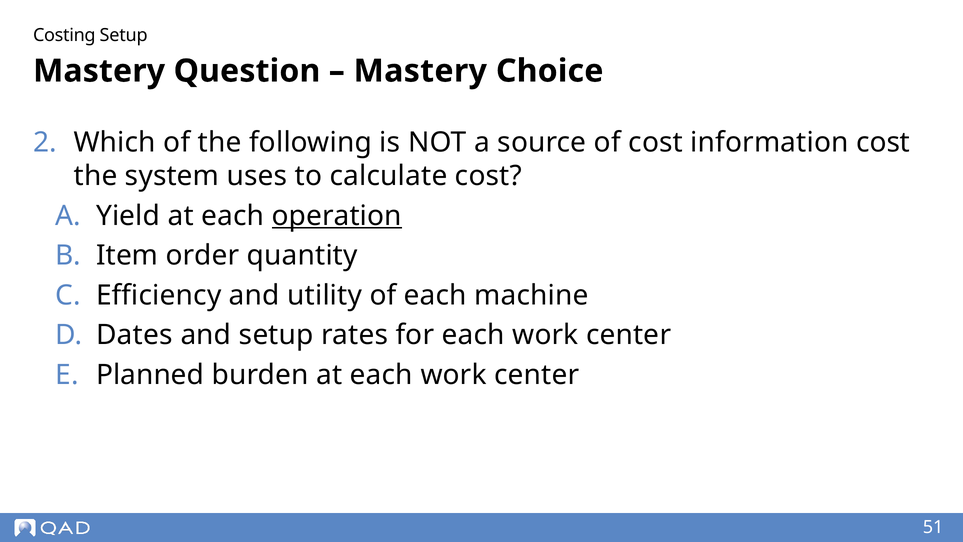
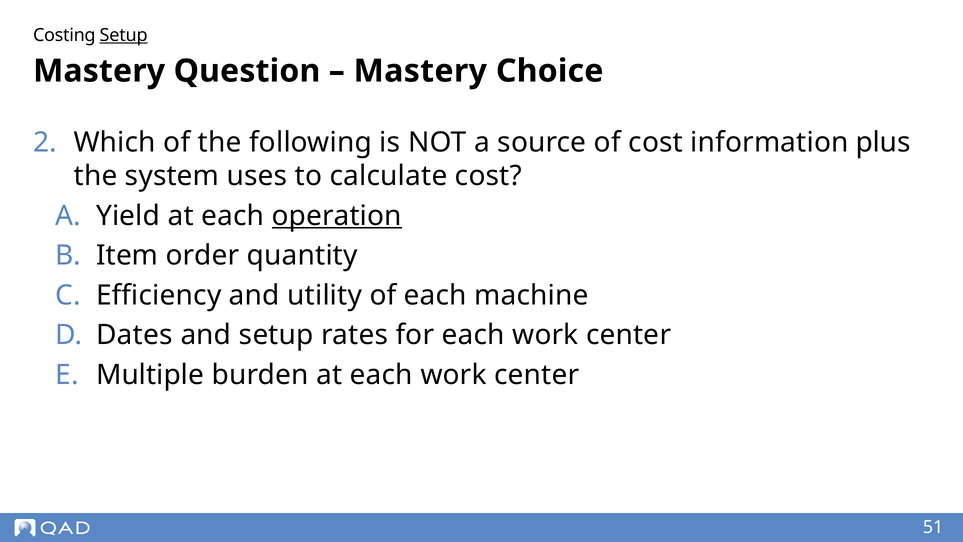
Setup at (124, 35) underline: none -> present
information cost: cost -> plus
Planned: Planned -> Multiple
